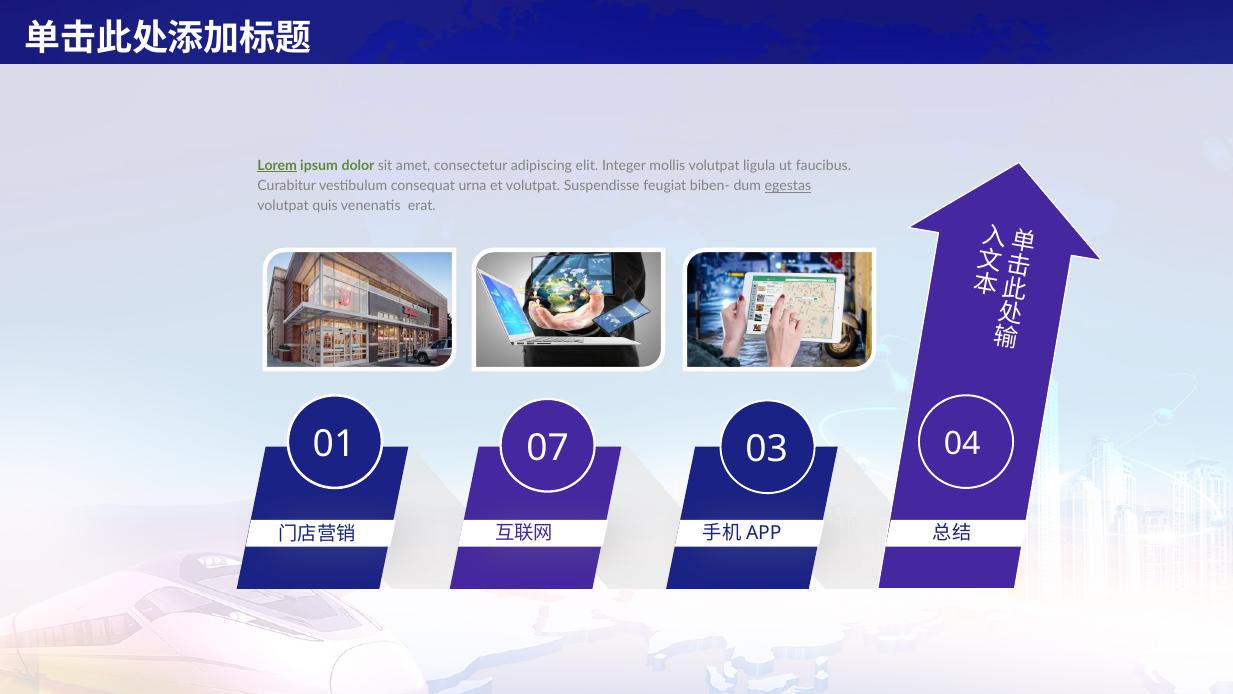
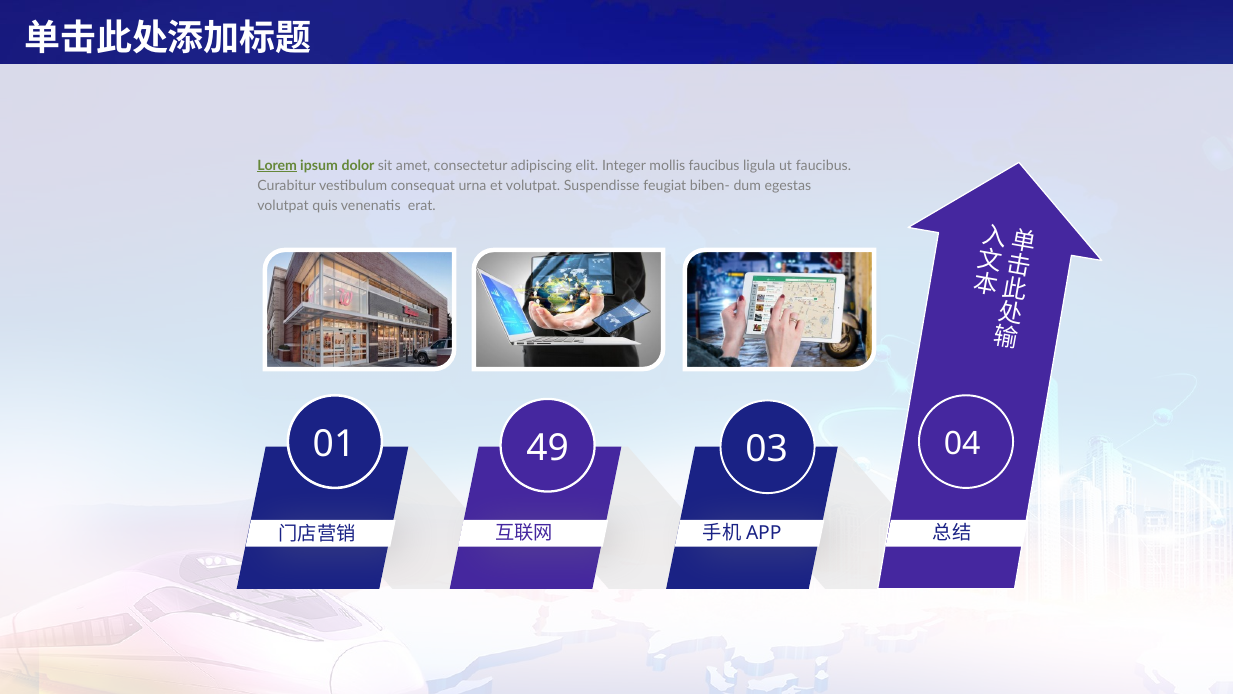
mollis volutpat: volutpat -> faucibus
egestas underline: present -> none
07: 07 -> 49
